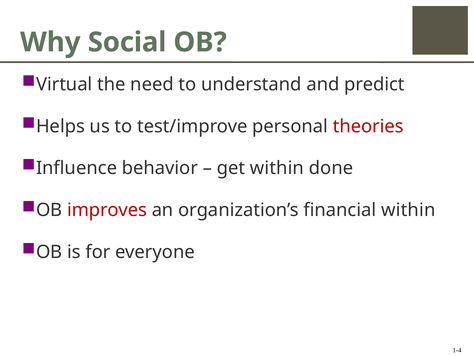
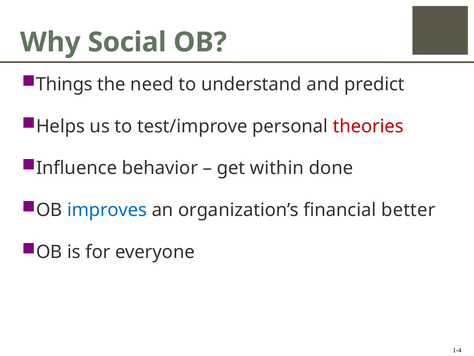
Virtual: Virtual -> Things
improves colour: red -> blue
financial within: within -> better
